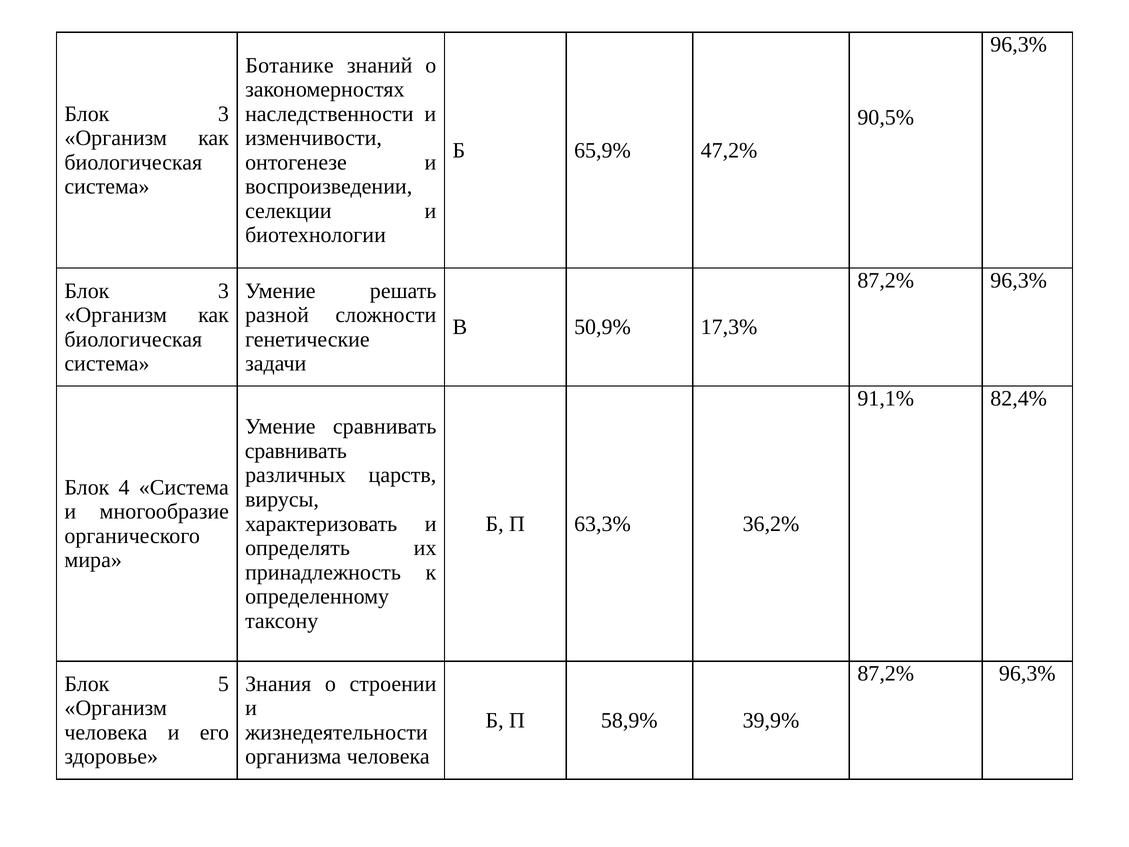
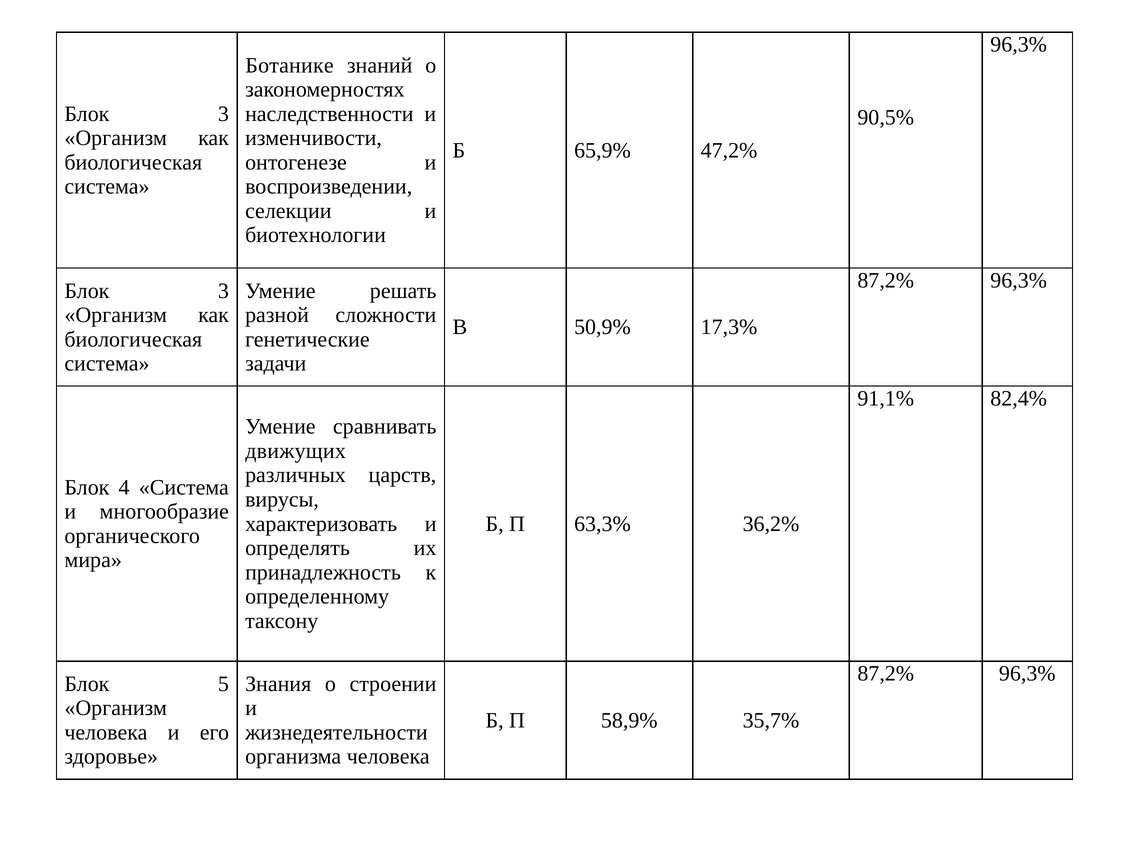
сравнивать at (296, 451): сравнивать -> движущих
39,9%: 39,9% -> 35,7%
